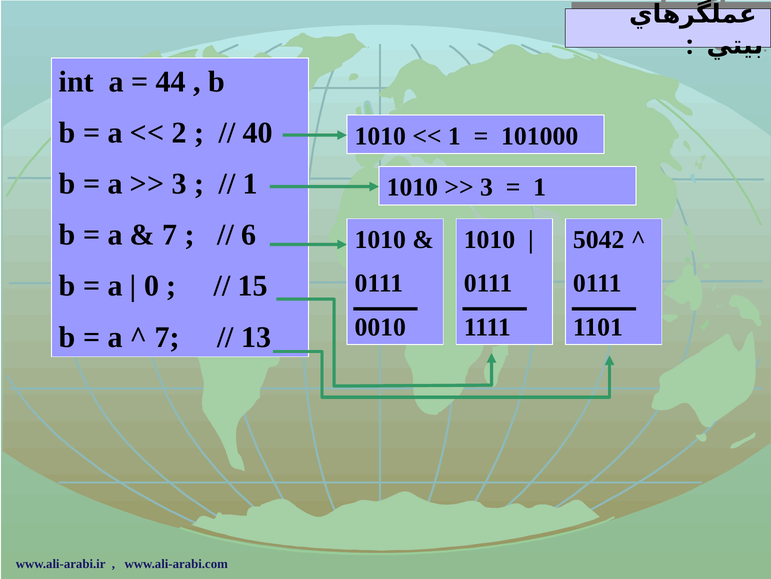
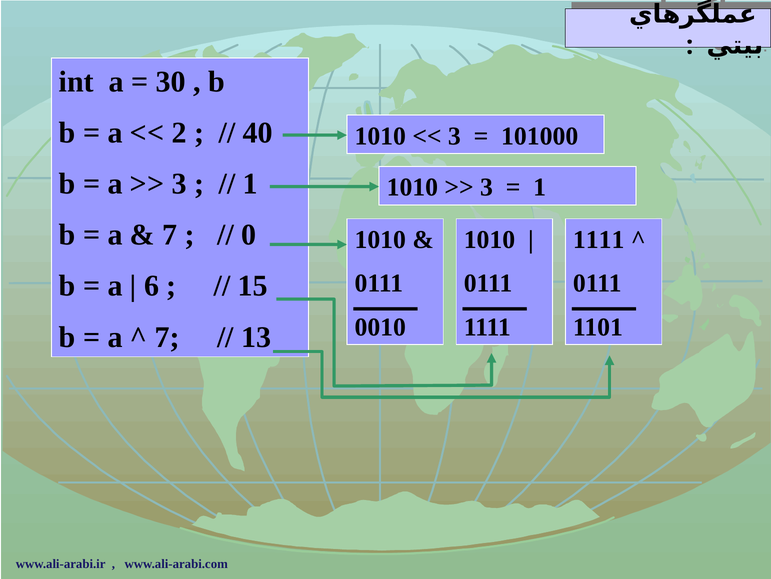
44: 44 -> 30
1 at (454, 136): 1 -> 3
6: 6 -> 0
5042 at (599, 239): 5042 -> 1111
0: 0 -> 6
